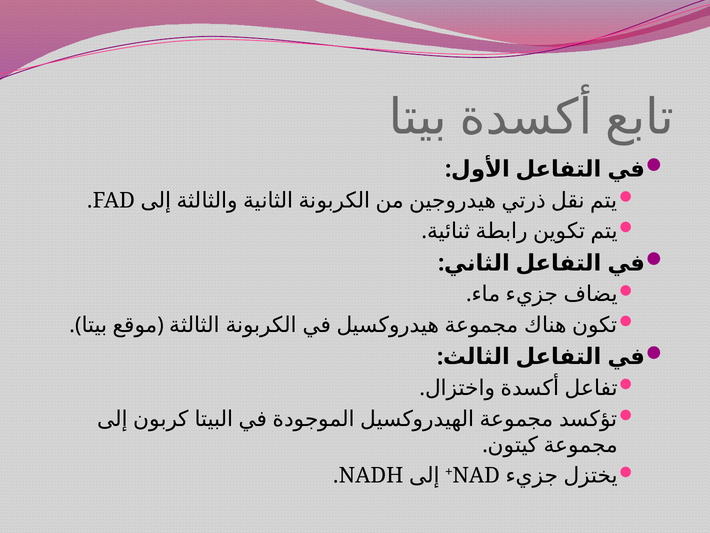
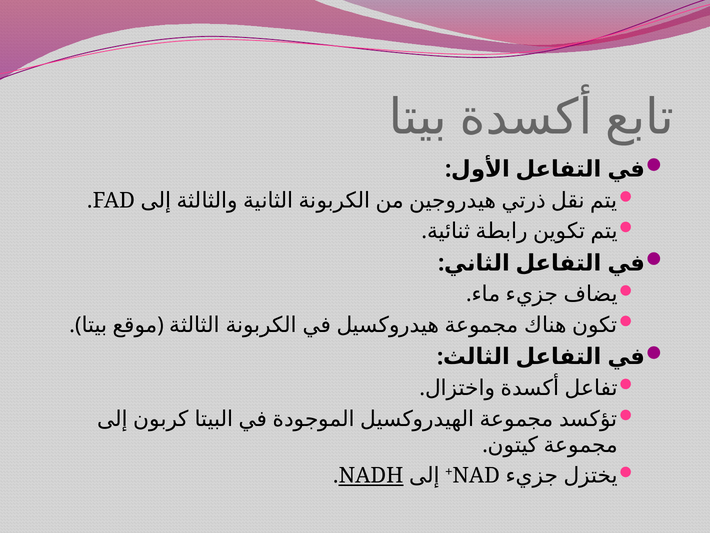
NADH underline: none -> present
